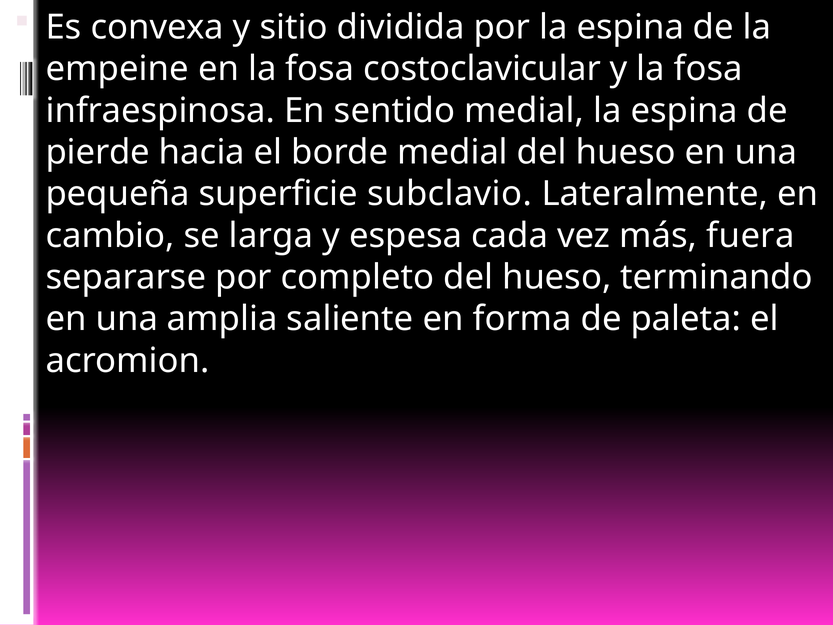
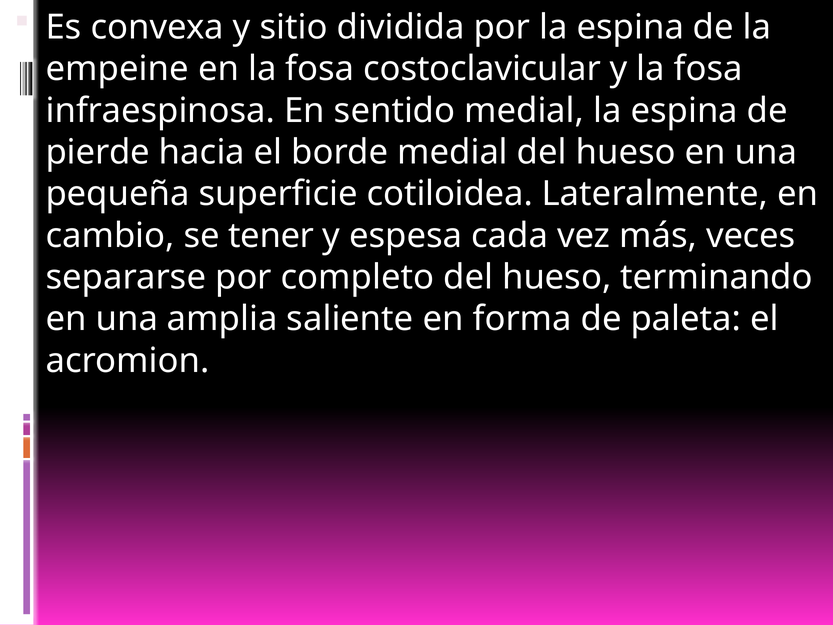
subclavio: subclavio -> cotiloidea
larga: larga -> tener
fuera: fuera -> veces
